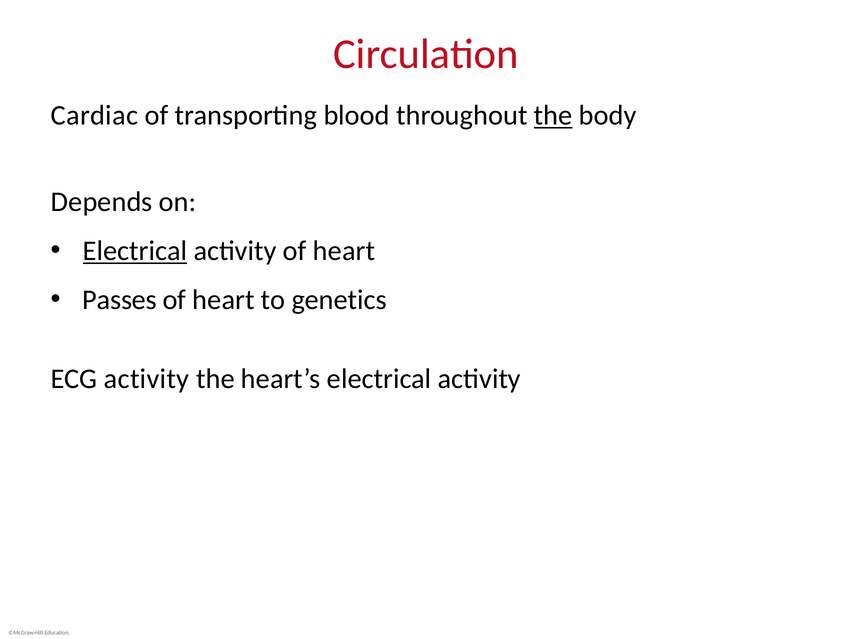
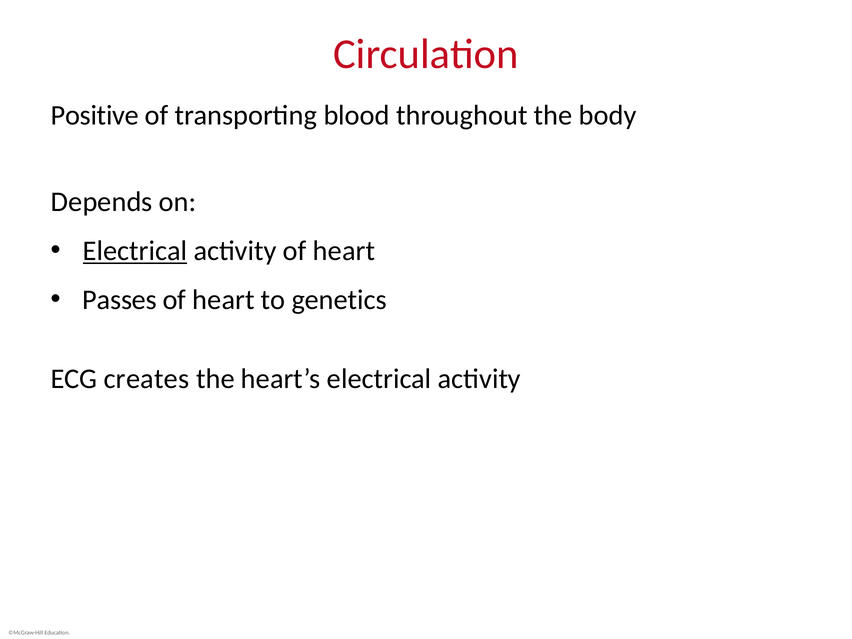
Cardiac: Cardiac -> Positive
the at (553, 116) underline: present -> none
ECG activity: activity -> creates
